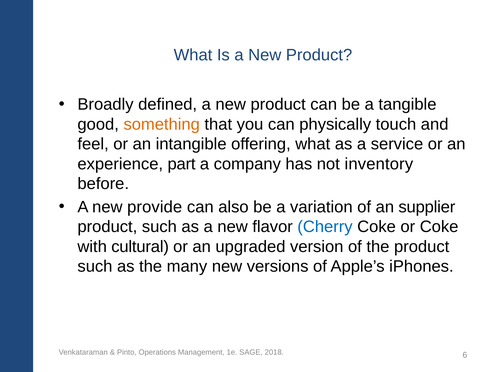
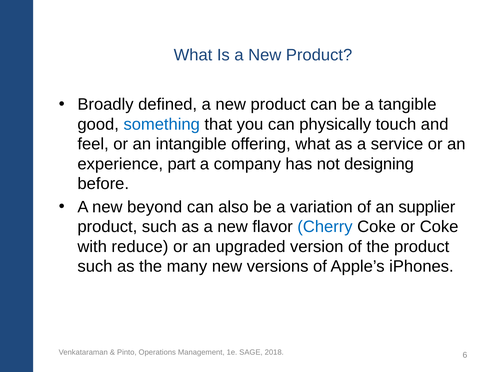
something colour: orange -> blue
inventory: inventory -> designing
provide: provide -> beyond
cultural: cultural -> reduce
